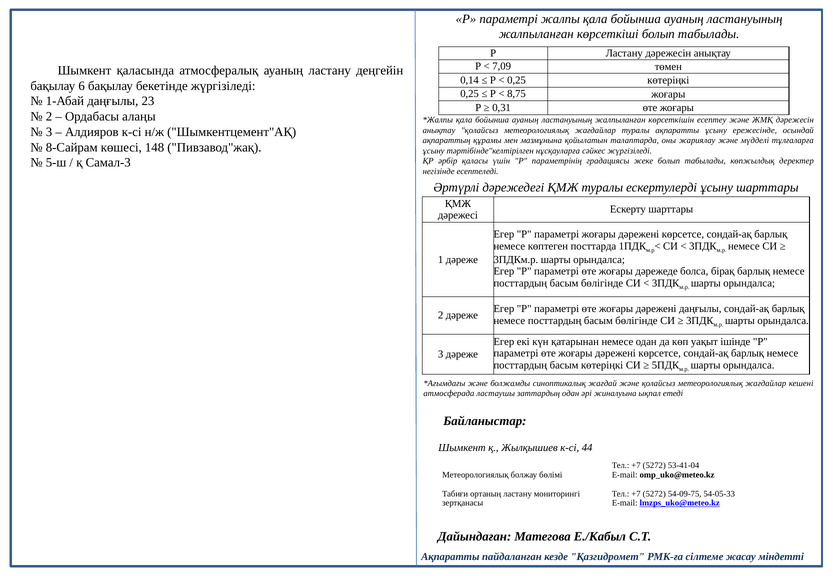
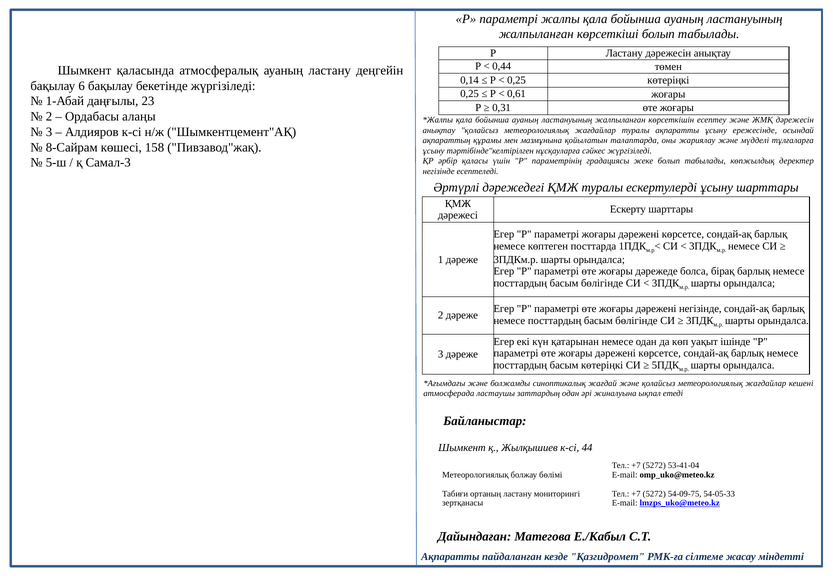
7,09: 7,09 -> 0,44
8,75: 8,75 -> 0,61
148: 148 -> 158
дәрежені даңғылы: даңғылы -> негізінде
